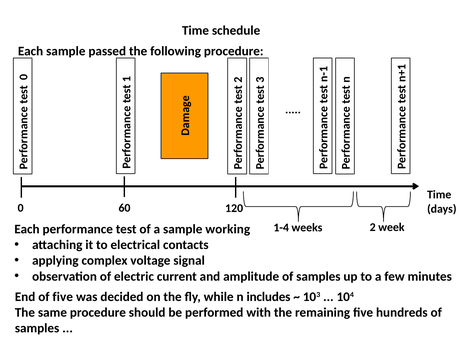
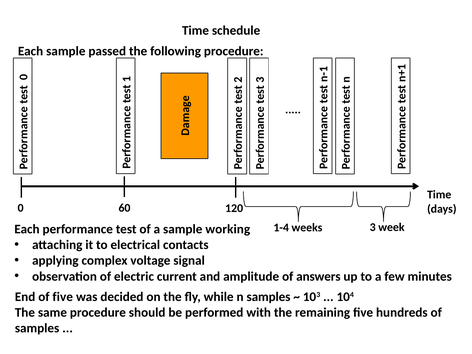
weeks 2: 2 -> 3
amplitude of samples: samples -> answers
n includes: includes -> samples
